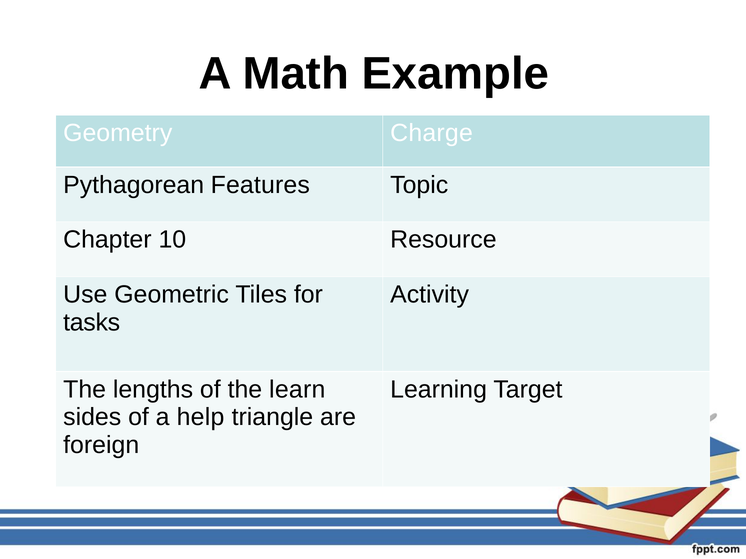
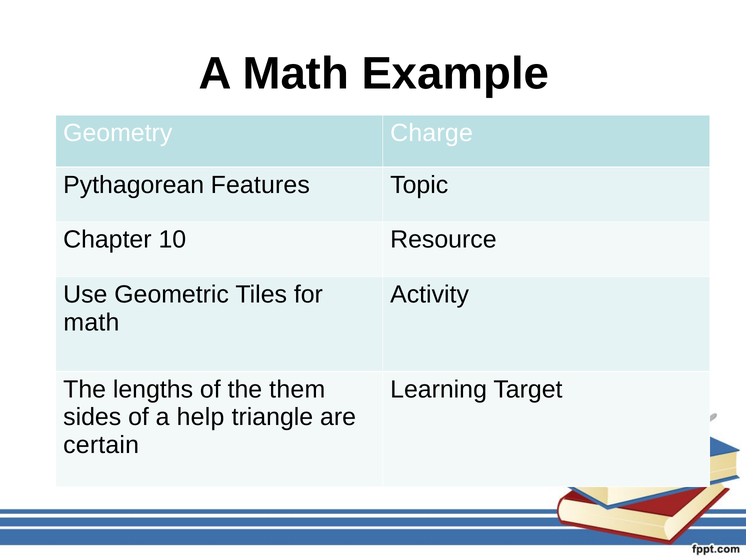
tasks at (92, 323): tasks -> math
learn: learn -> them
foreign: foreign -> certain
